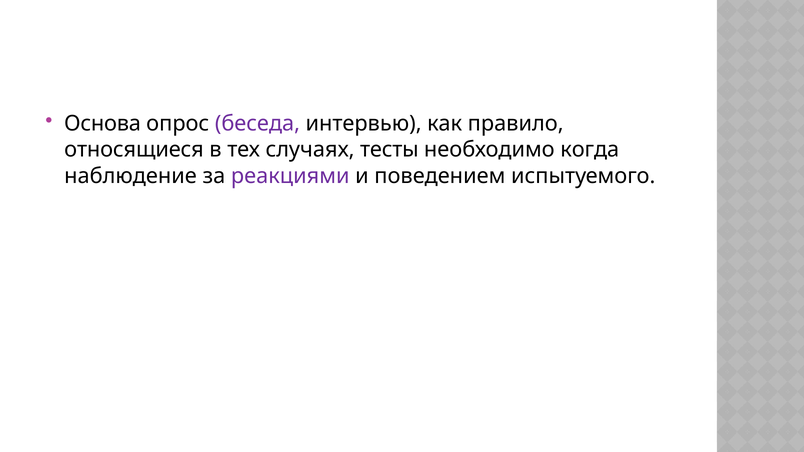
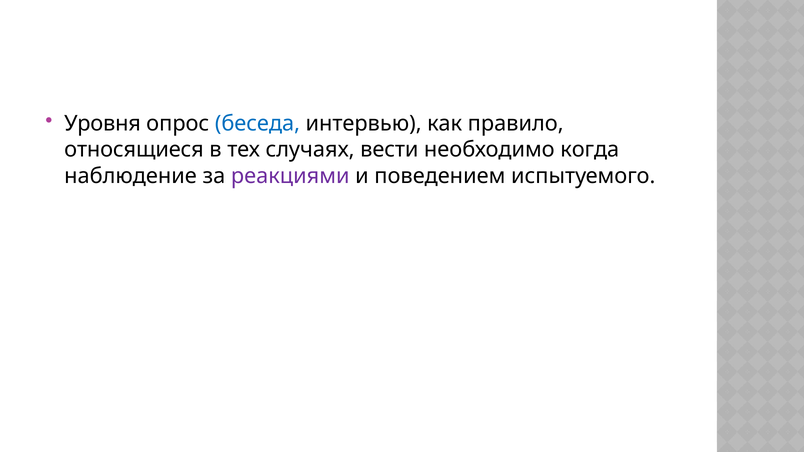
Основа: Основа -> Уровня
беседа colour: purple -> blue
тесты: тесты -> вести
